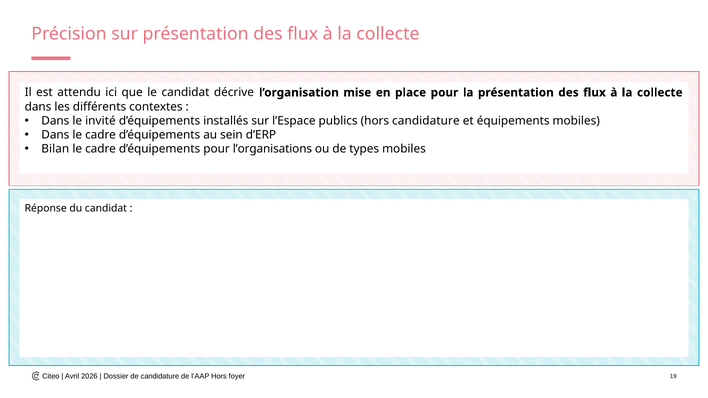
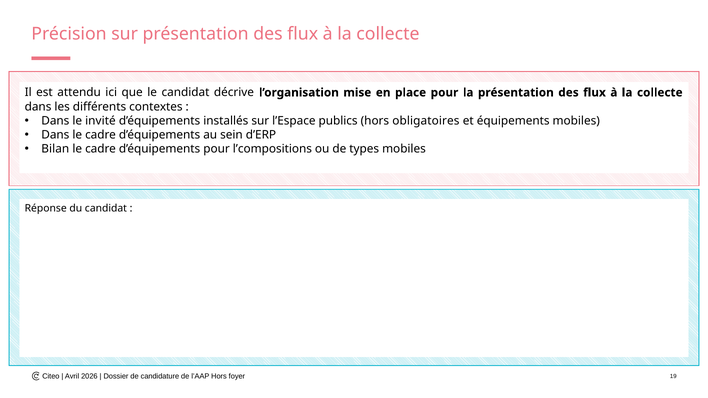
hors candidature: candidature -> obligatoires
l’organisations: l’organisations -> l’compositions
